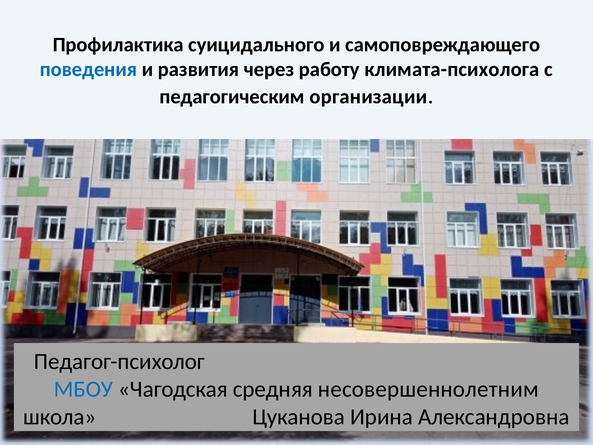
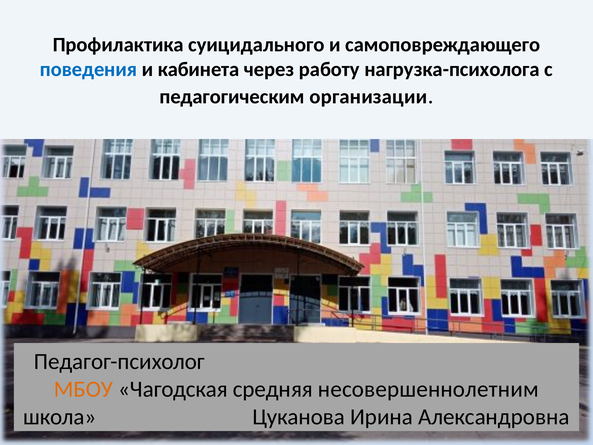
развития: развития -> кабинета
климата-психолога: климата-психолога -> нагрузка-психолога
МБОУ colour: blue -> orange
